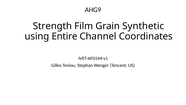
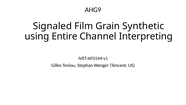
Strength: Strength -> Signaled
Coordinates: Coordinates -> Interpreting
